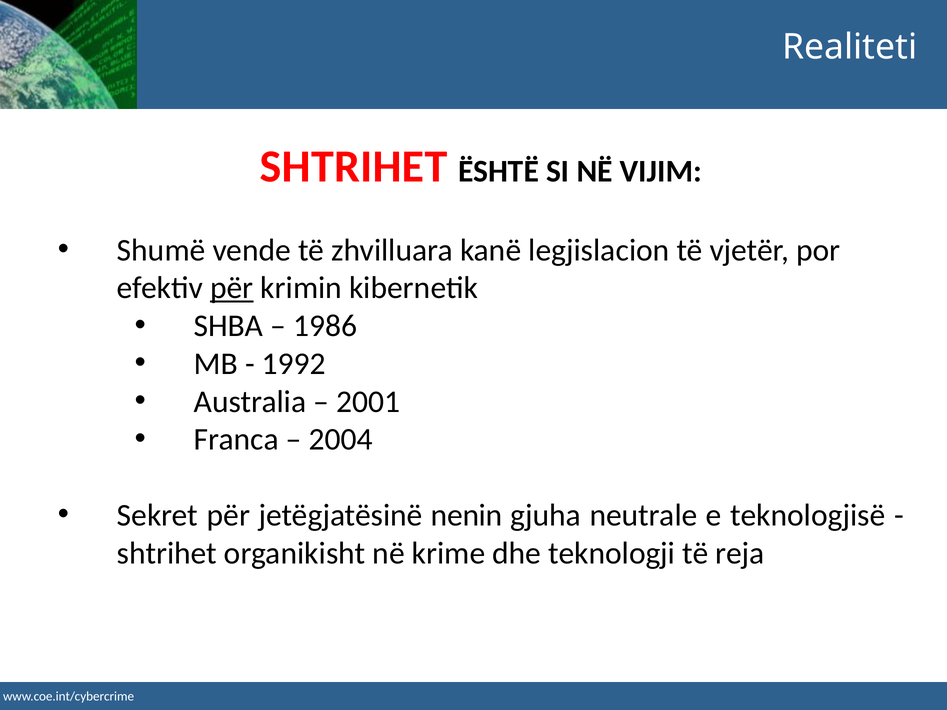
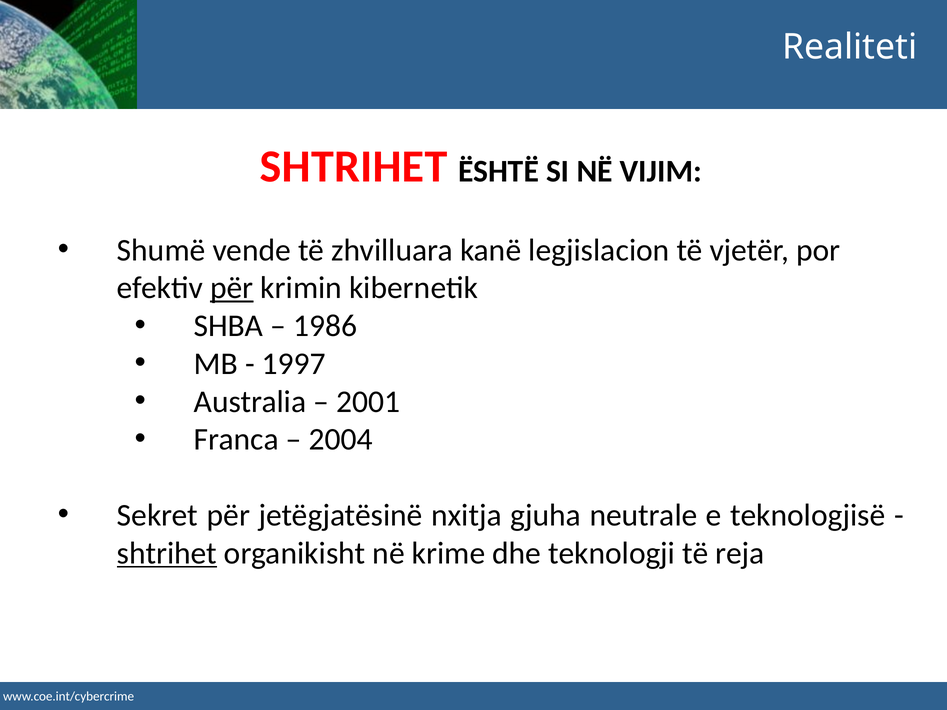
1992: 1992 -> 1997
nenin: nenin -> nxitja
shtrihet at (167, 553) underline: none -> present
